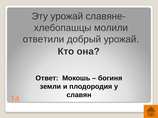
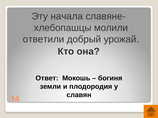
Эту урожай: урожай -> начала
